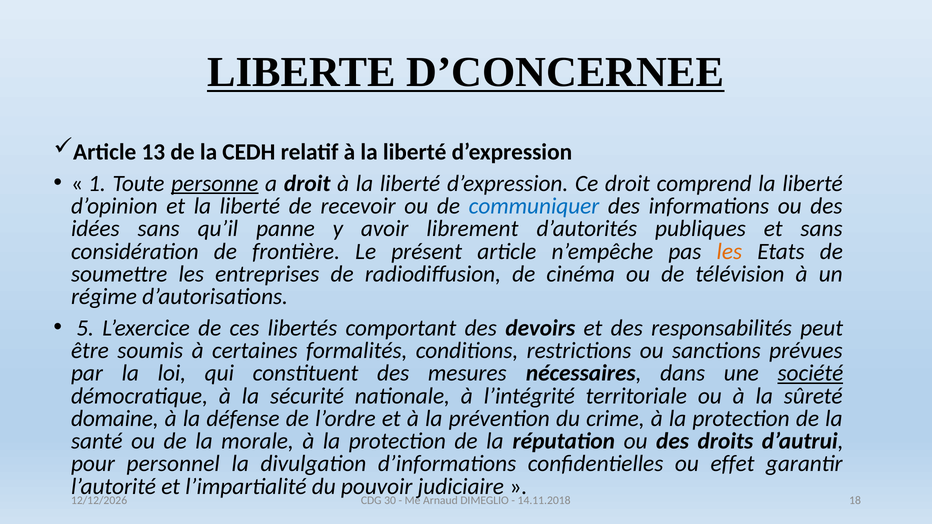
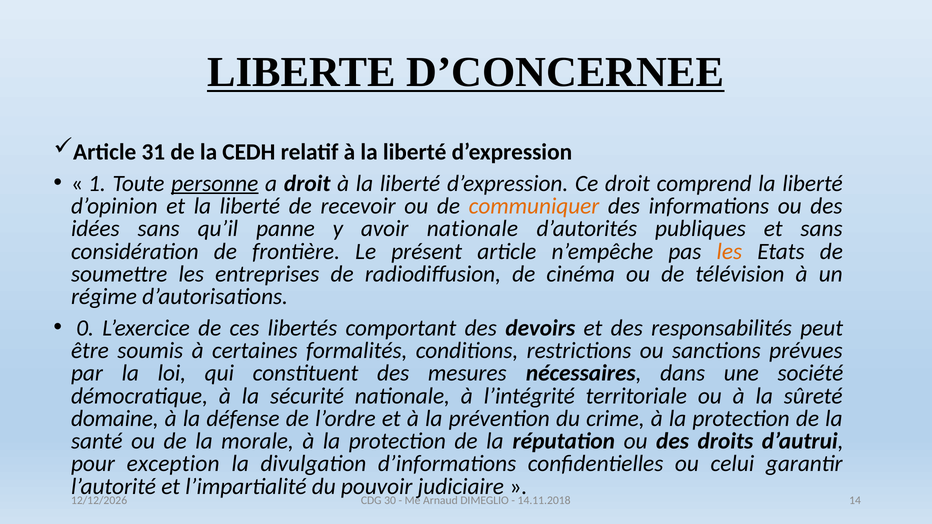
13: 13 -> 31
communiquer colour: blue -> orange
avoir librement: librement -> nationale
5: 5 -> 0
société underline: present -> none
personnel: personnel -> exception
effet: effet -> celui
18: 18 -> 14
